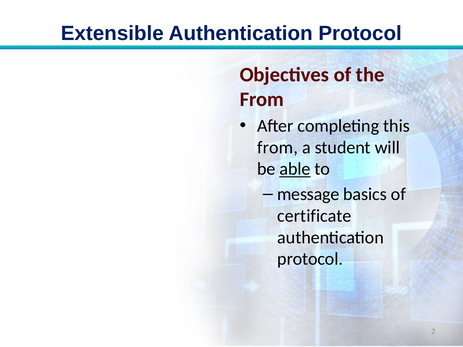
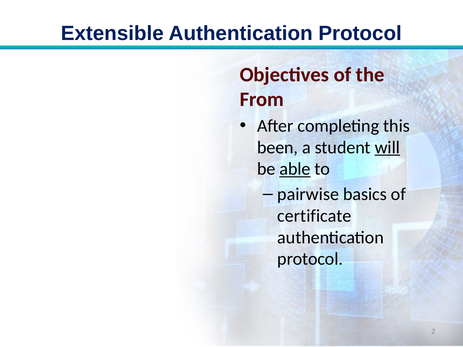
from at (277, 148): from -> been
will underline: none -> present
message: message -> pairwise
